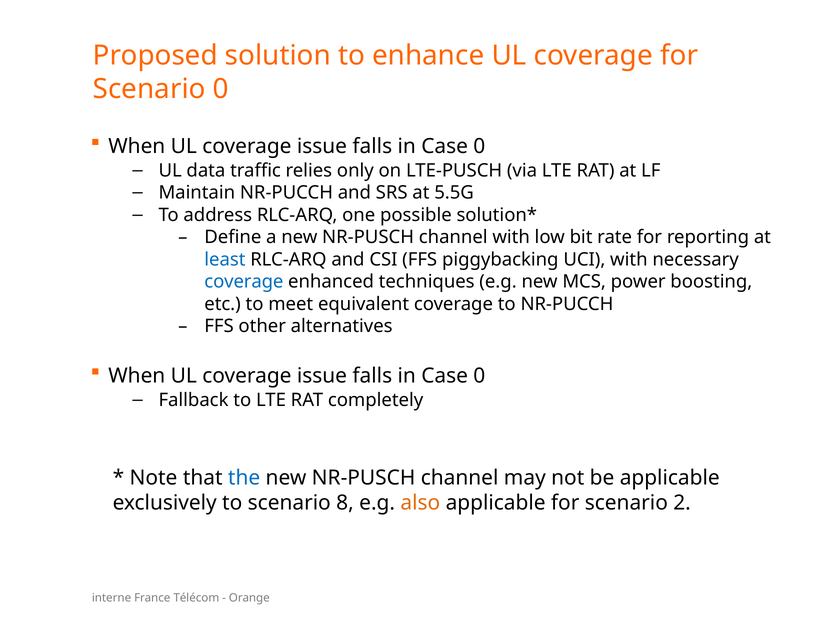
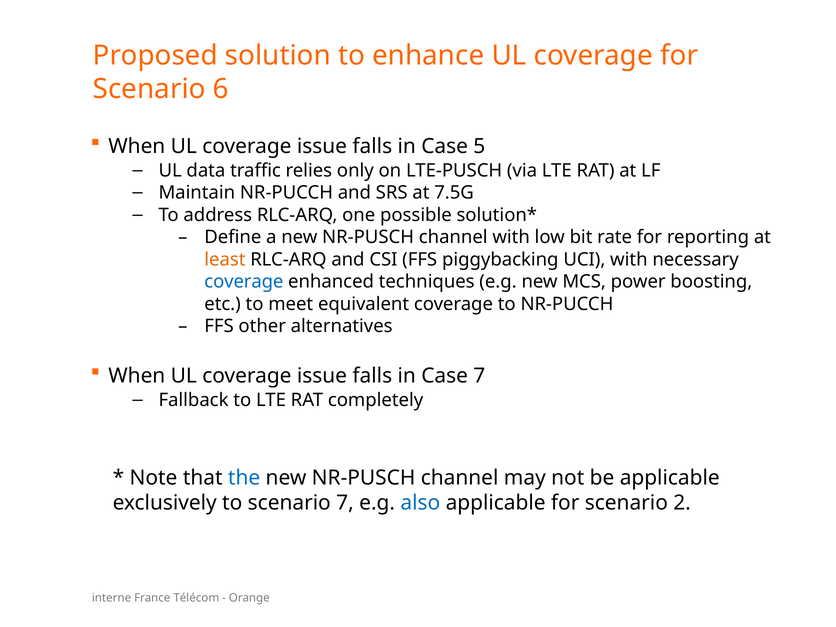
Scenario 0: 0 -> 6
0 at (479, 146): 0 -> 5
5.5G: 5.5G -> 7.5G
least colour: blue -> orange
0 at (479, 376): 0 -> 7
scenario 8: 8 -> 7
also colour: orange -> blue
